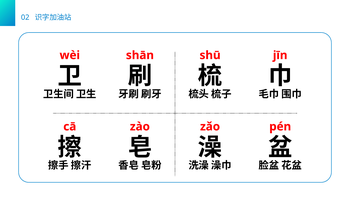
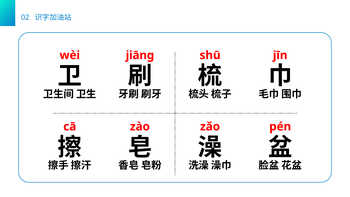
shān: shān -> jiānɡ
